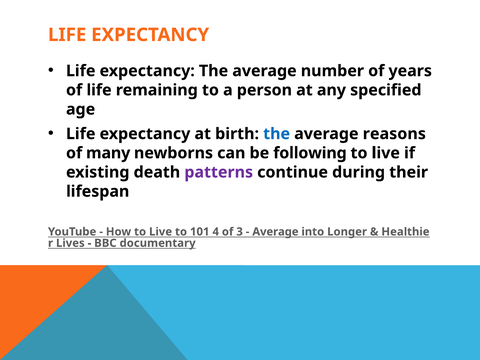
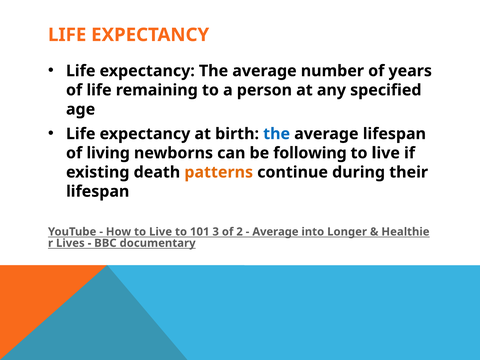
average reasons: reasons -> lifespan
many: many -> living
patterns colour: purple -> orange
4: 4 -> 3
3: 3 -> 2
